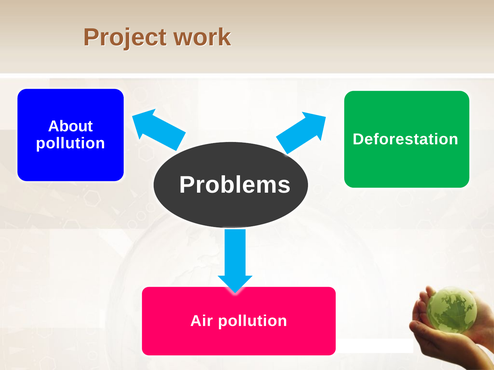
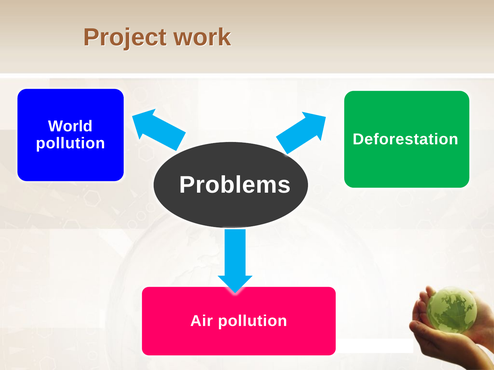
About: About -> World
